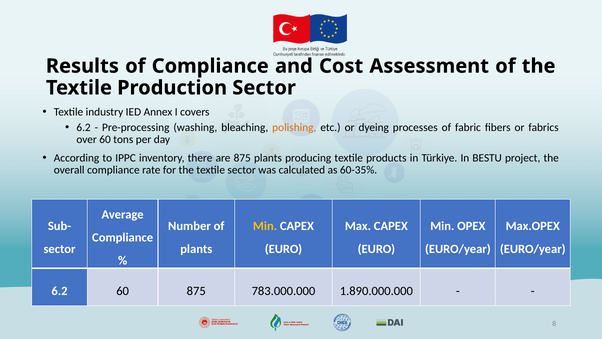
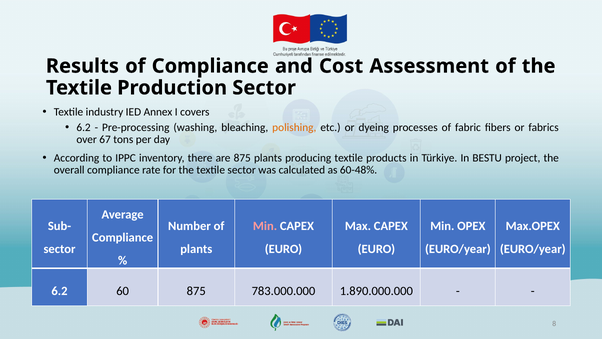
over 60: 60 -> 67
60-35%: 60-35% -> 60-48%
Min at (265, 226) colour: yellow -> pink
